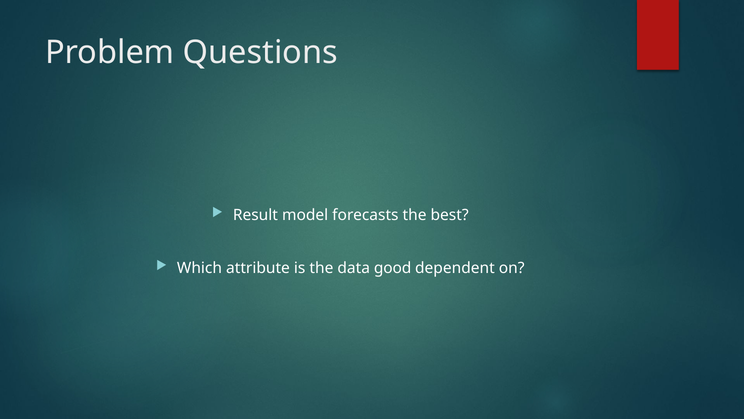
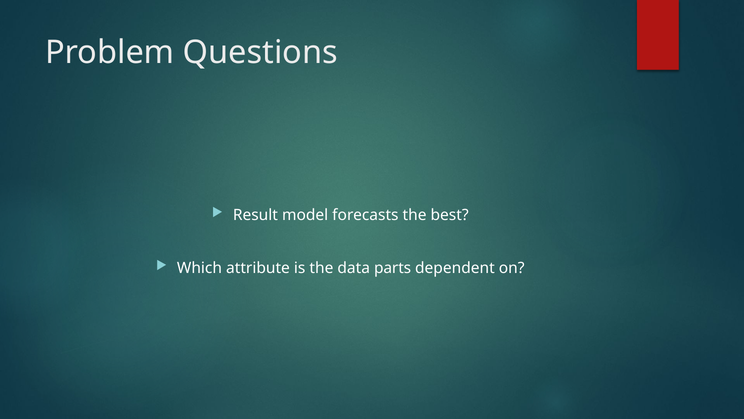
good: good -> parts
